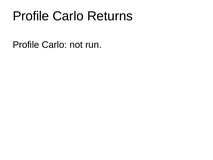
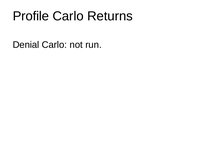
Profile at (26, 45): Profile -> Denial
